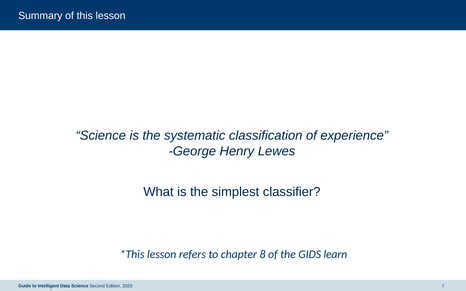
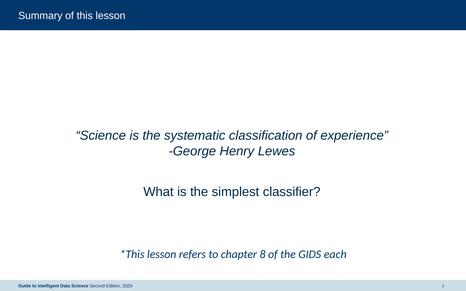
learn: learn -> each
